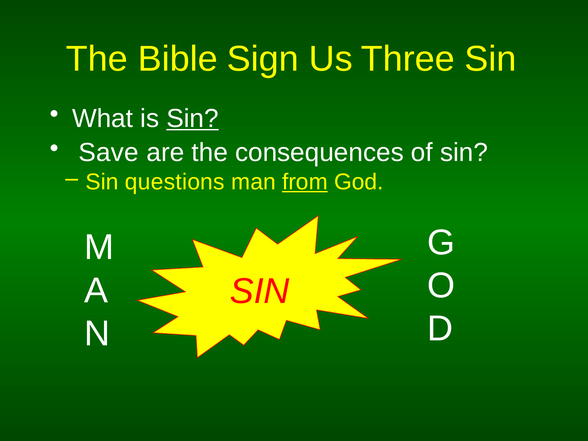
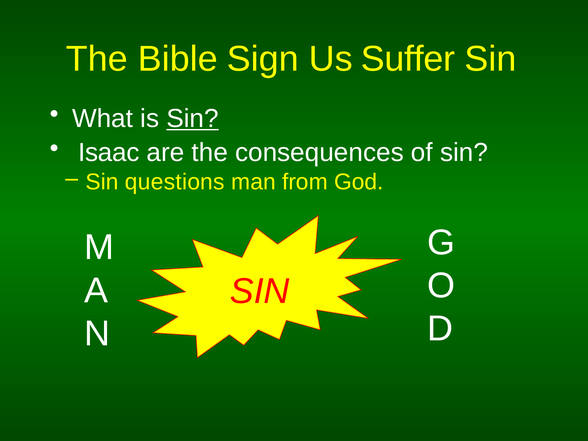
Three: Three -> Suffer
Save: Save -> Isaac
from underline: present -> none
